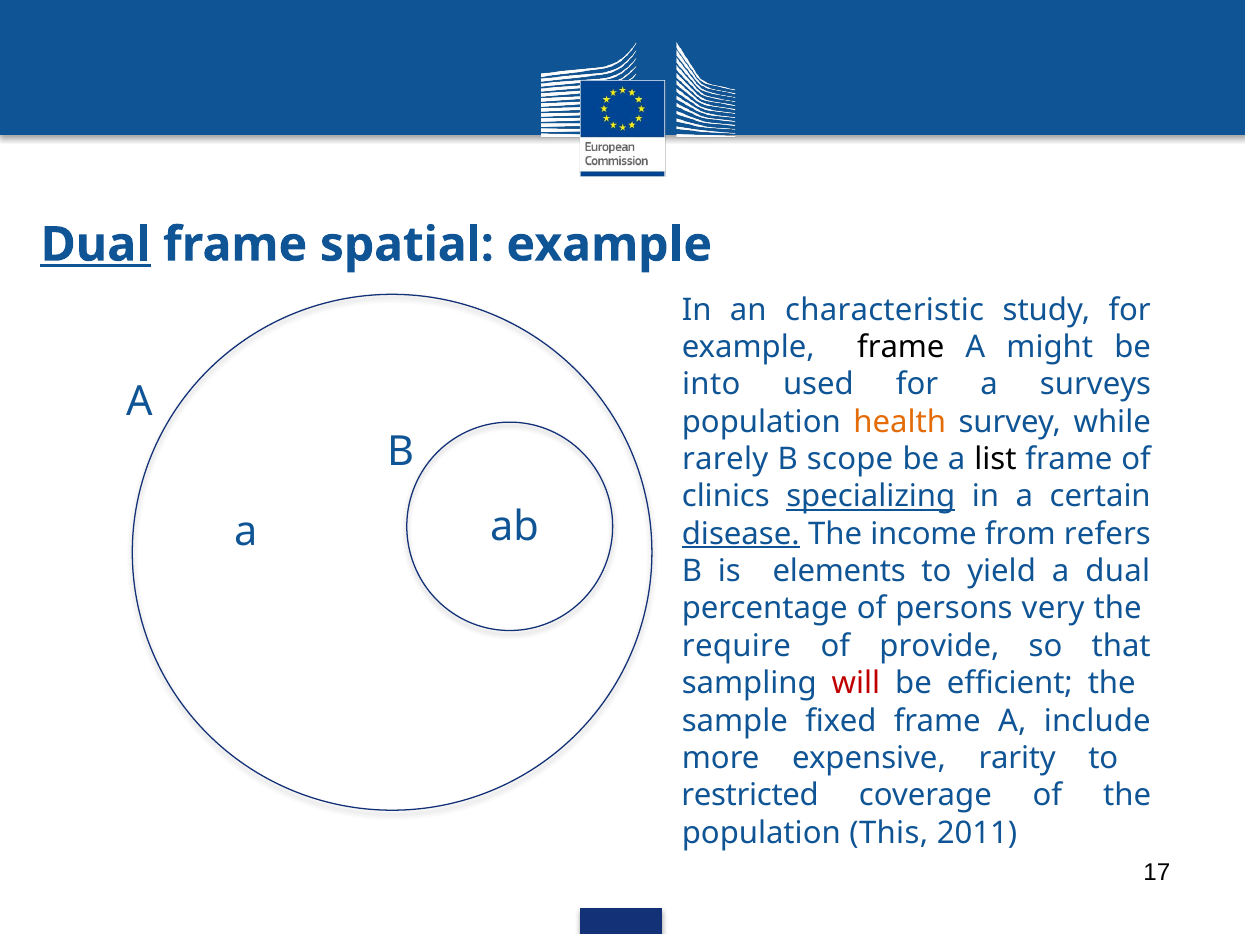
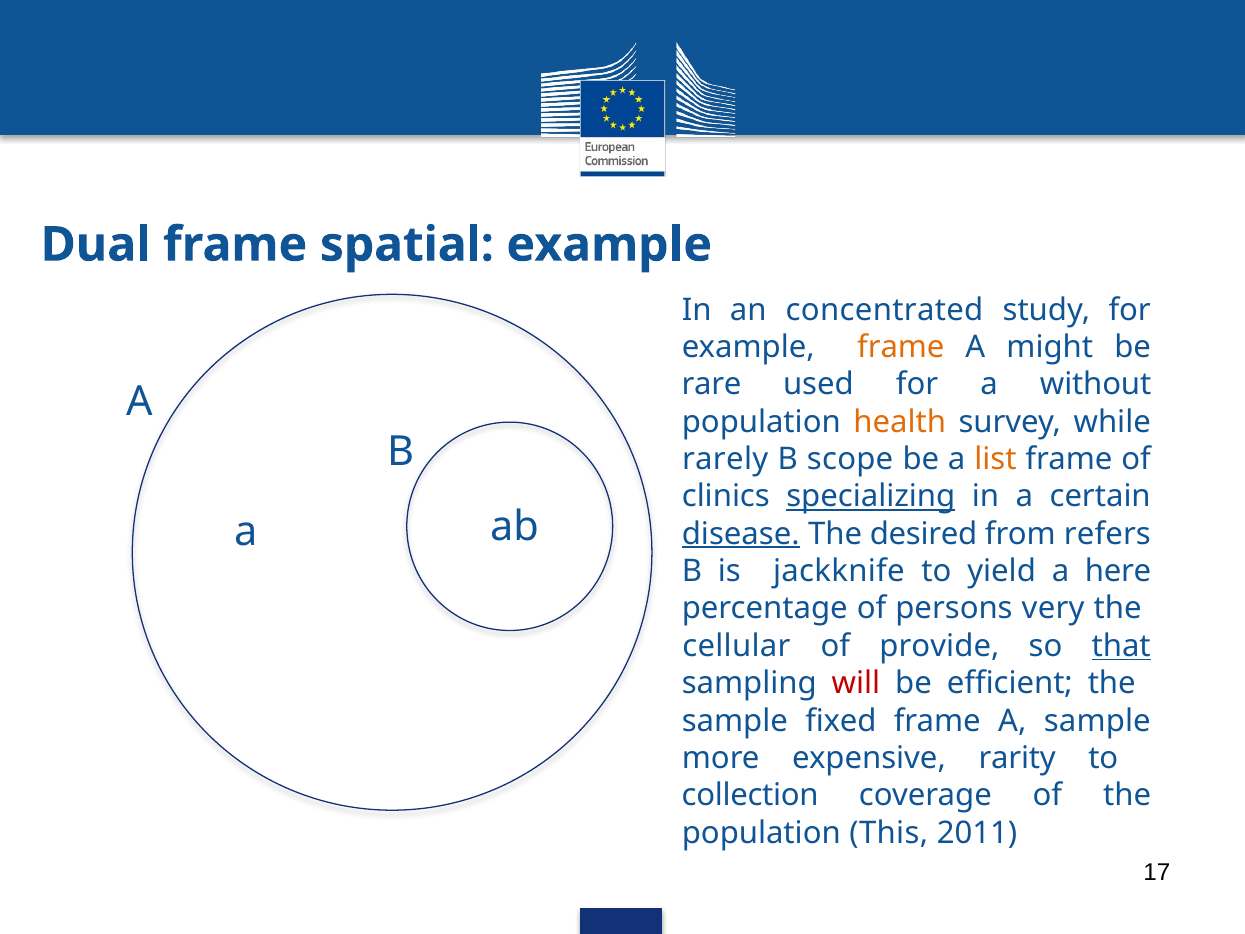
Dual at (96, 245) underline: present -> none
characteristic: characteristic -> concentrated
frame at (901, 347) colour: black -> orange
into: into -> rare
surveys: surveys -> without
list colour: black -> orange
income: income -> desired
elements: elements -> jackknife
a dual: dual -> here
require: require -> cellular
that underline: none -> present
A include: include -> sample
restricted: restricted -> collection
